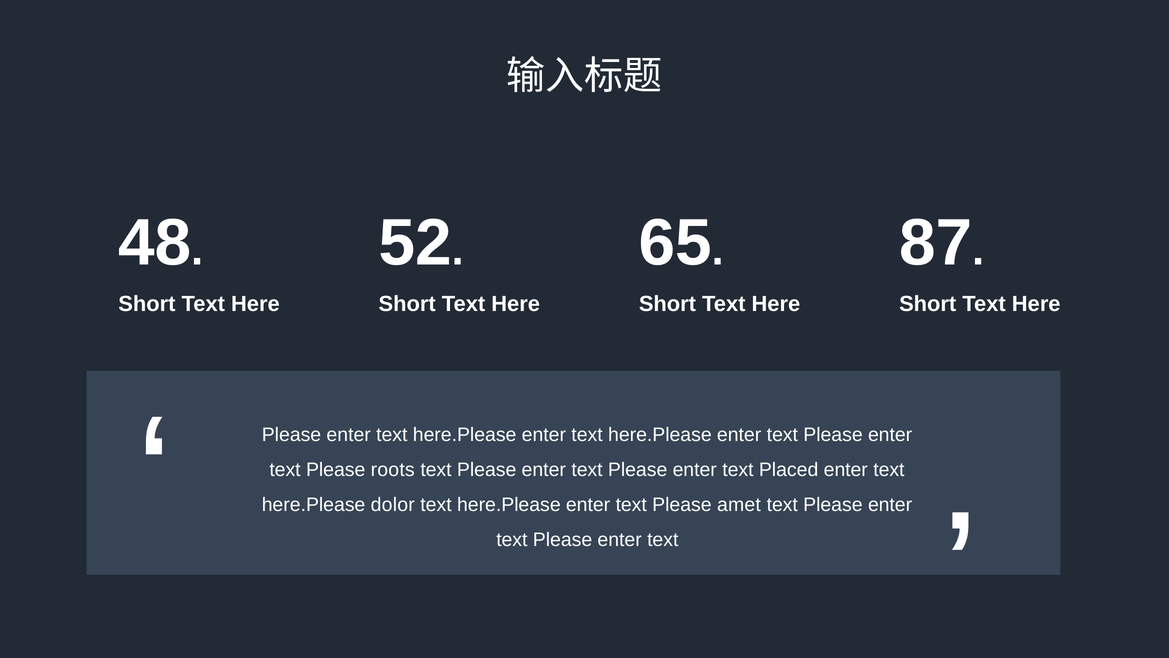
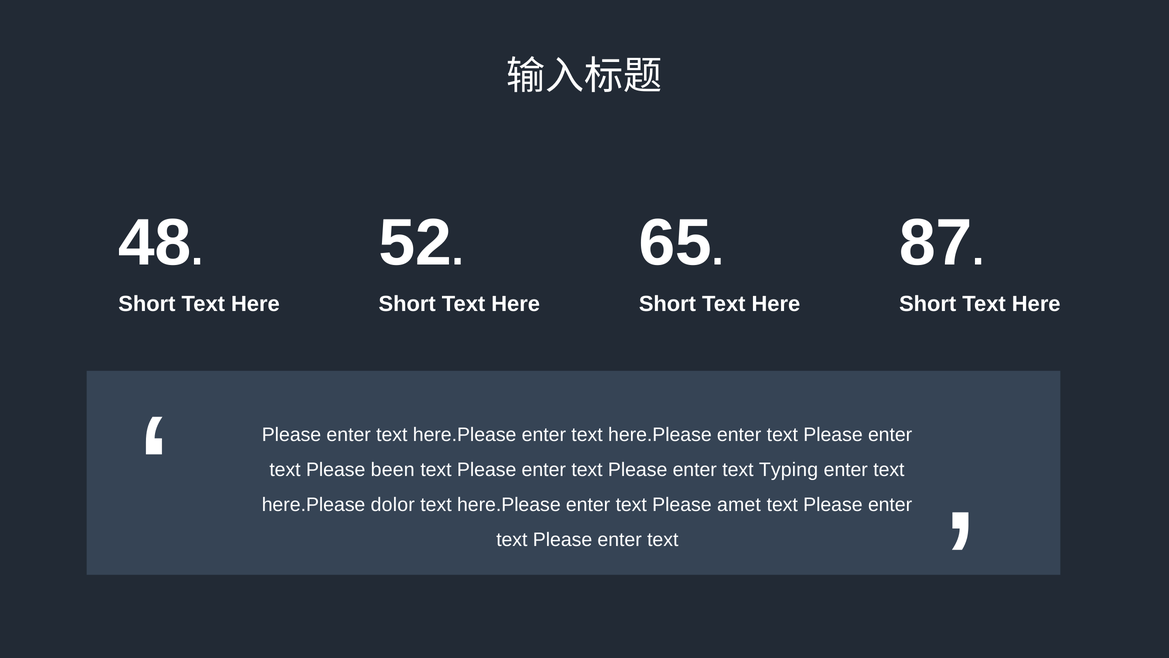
roots: roots -> been
Placed: Placed -> Typing
